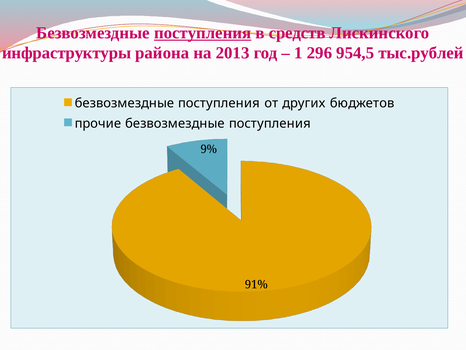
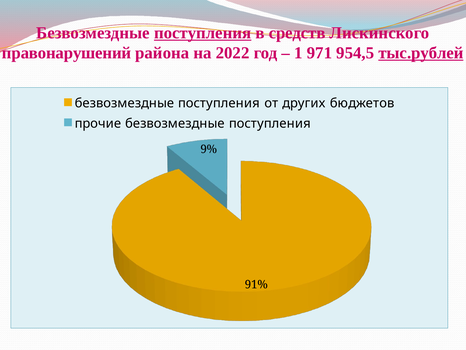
инфраструктуры: инфраструктуры -> правонарушений
2013: 2013 -> 2022
296: 296 -> 971
тыс.рублей underline: none -> present
